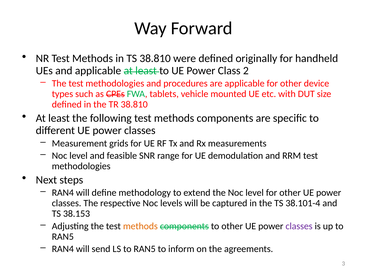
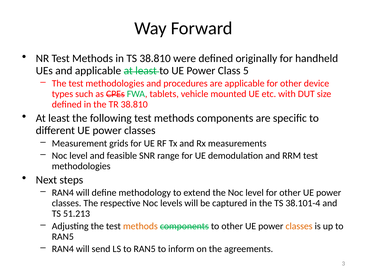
2: 2 -> 5
38.153: 38.153 -> 51.213
classes at (299, 225) colour: purple -> orange
